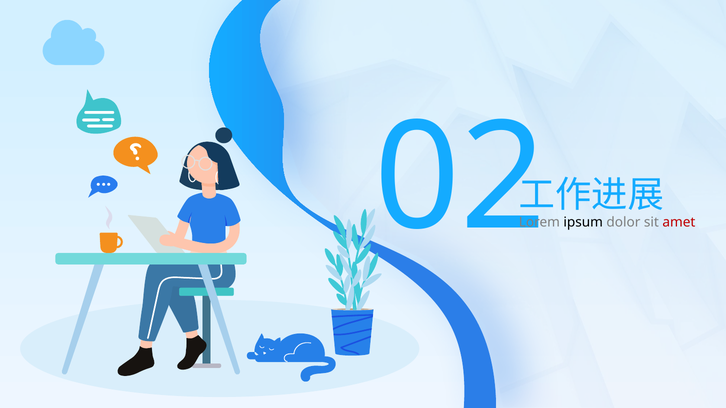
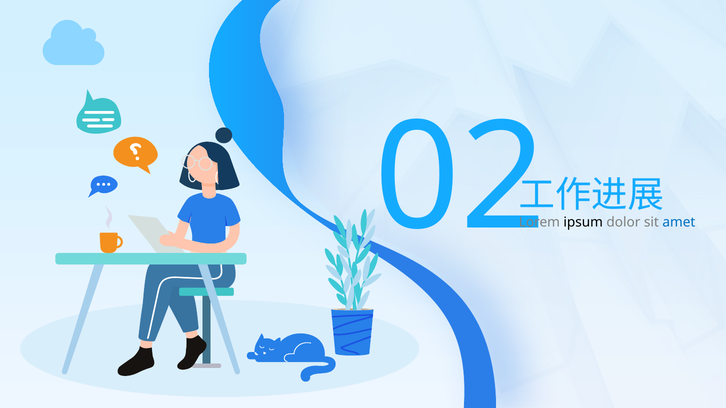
amet colour: red -> blue
